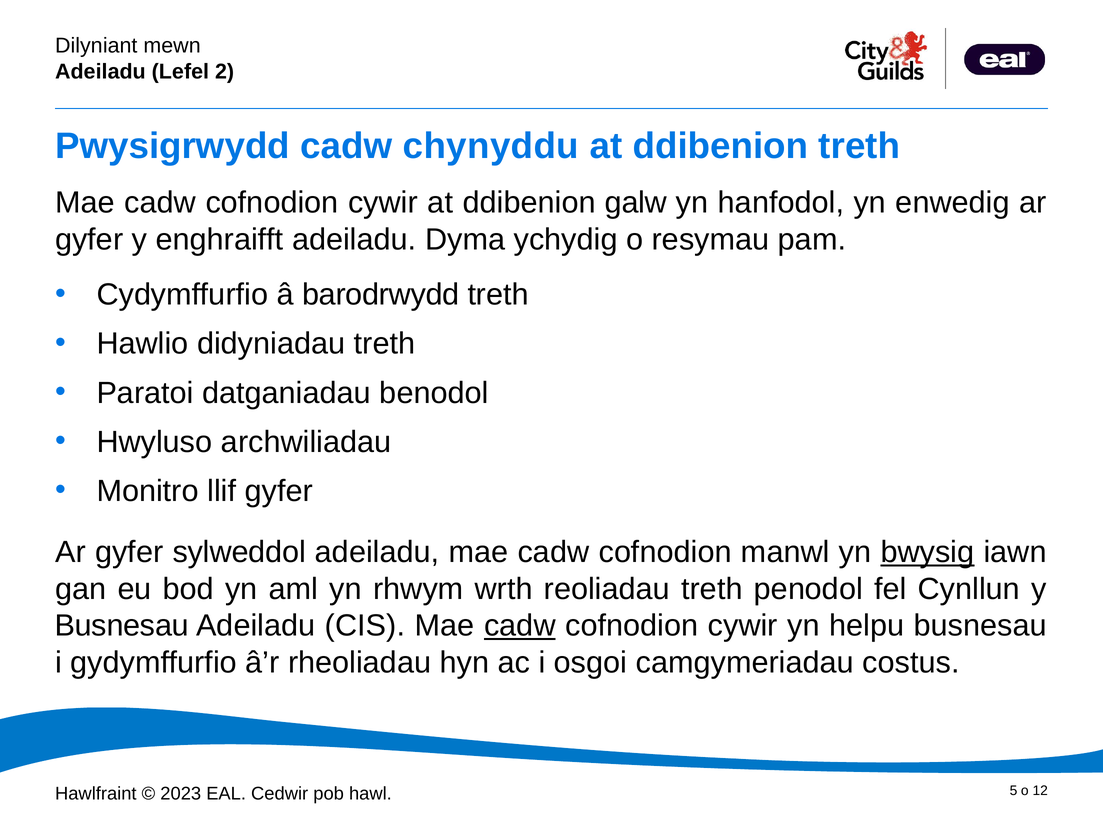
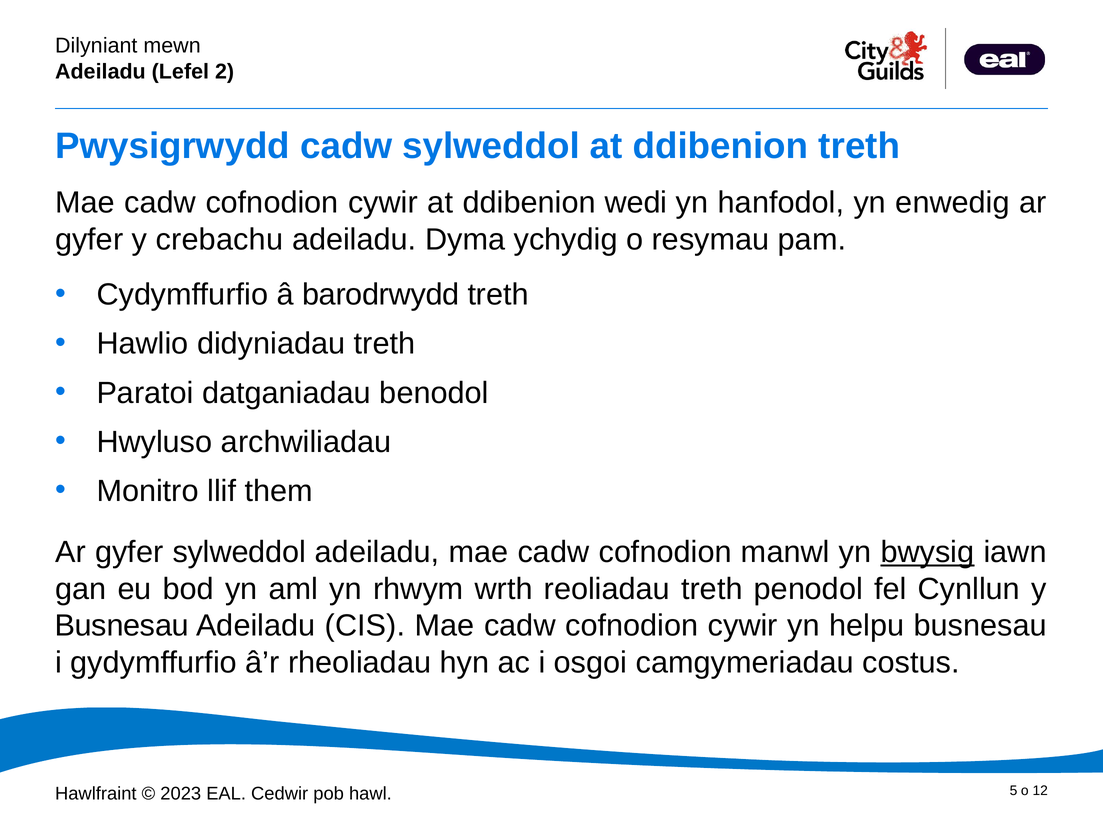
cadw chynyddu: chynyddu -> sylweddol
galw: galw -> wedi
enghraifft: enghraifft -> crebachu
llif gyfer: gyfer -> them
cadw at (520, 626) underline: present -> none
